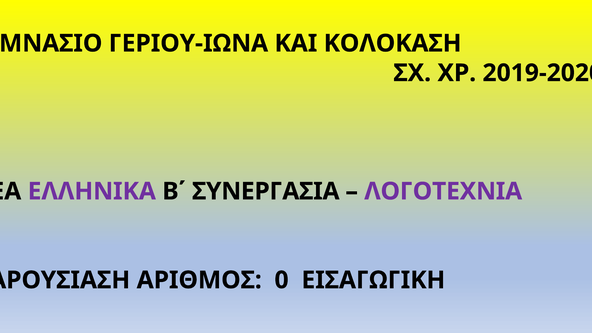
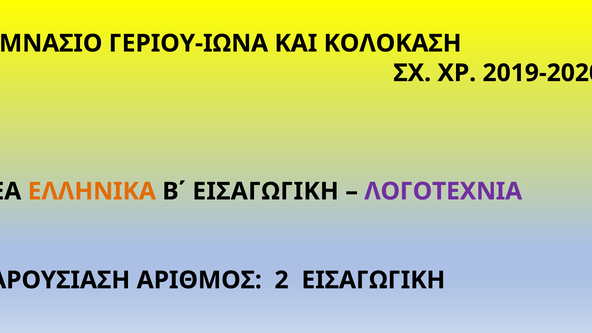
ΕΛΛΗΝΙΚΑ colour: purple -> orange
Β΄ ΣΥΝΕΡΓΑΣΙΑ: ΣΥΝΕΡΓΑΣΙΑ -> ΕΙΣΑΓΩΓΙΚΗ
0: 0 -> 2
